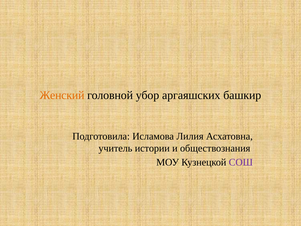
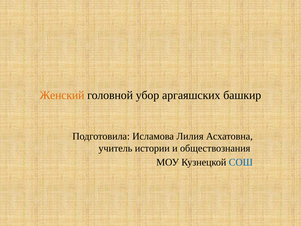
СОШ colour: purple -> blue
